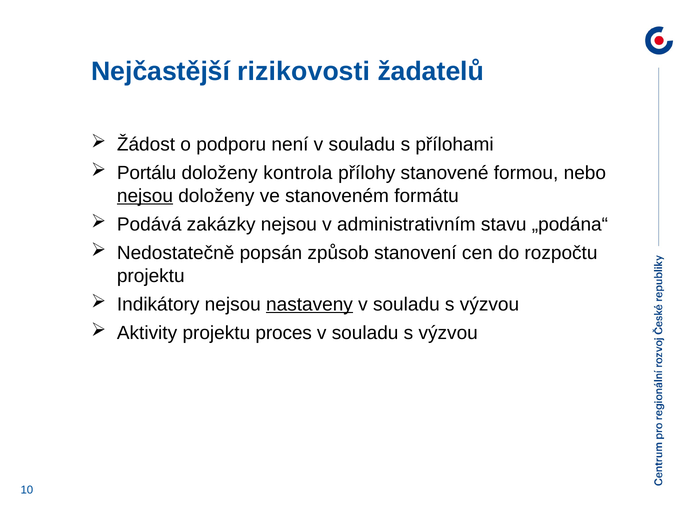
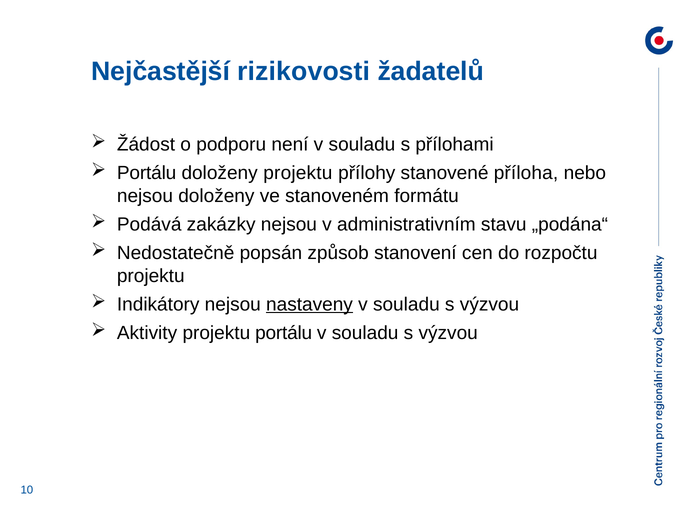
doloženy kontrola: kontrola -> projektu
formou: formou -> příloha
nejsou at (145, 196) underline: present -> none
projektu proces: proces -> portálu
